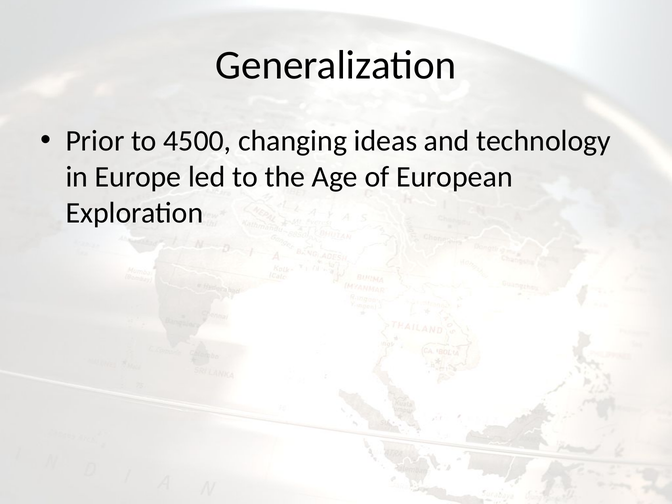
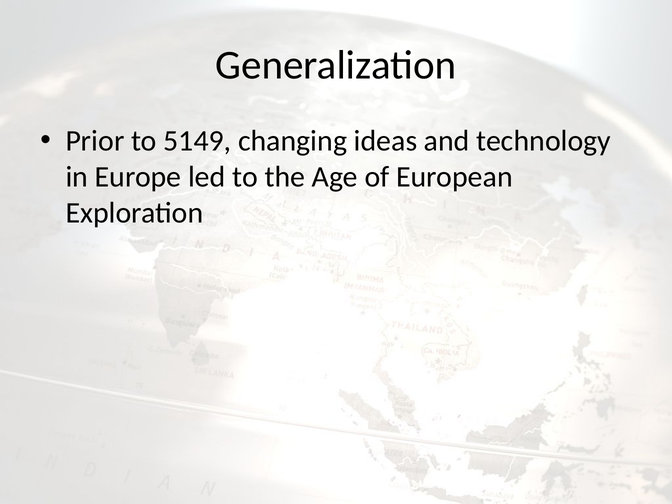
4500: 4500 -> 5149
